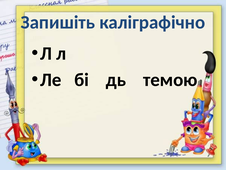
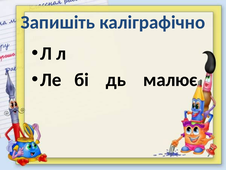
темою: темою -> малює
